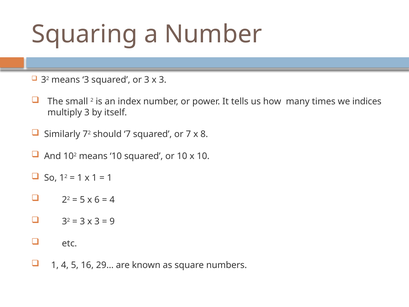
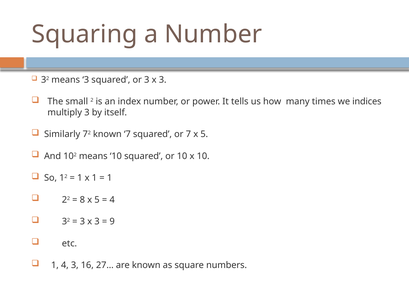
72 should: should -> known
7 x 8: 8 -> 5
5 at (82, 200): 5 -> 8
6 at (97, 200): 6 -> 5
4 5: 5 -> 3
29…: 29… -> 27…
